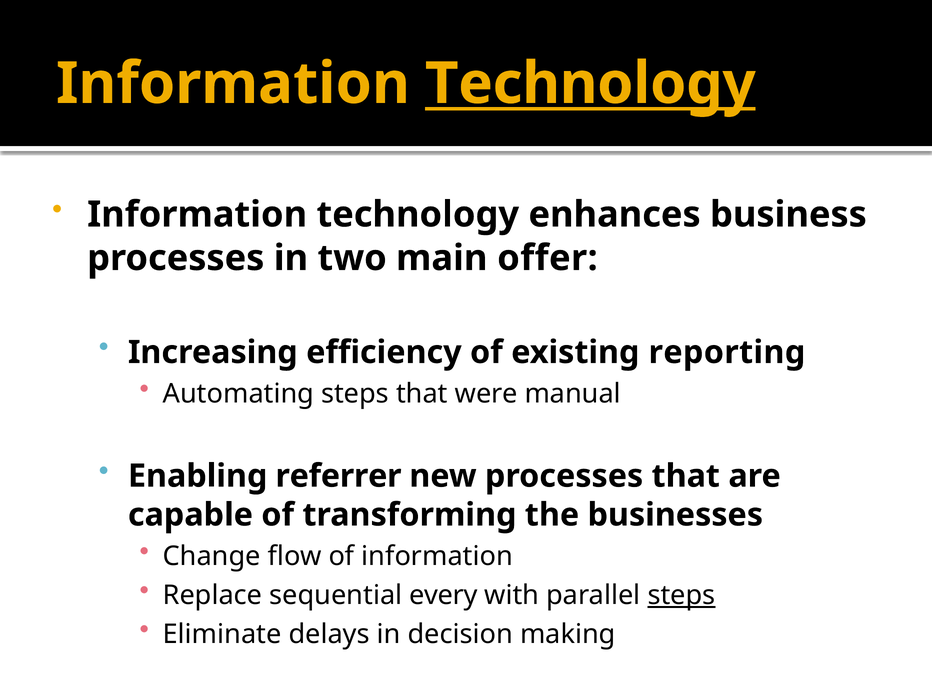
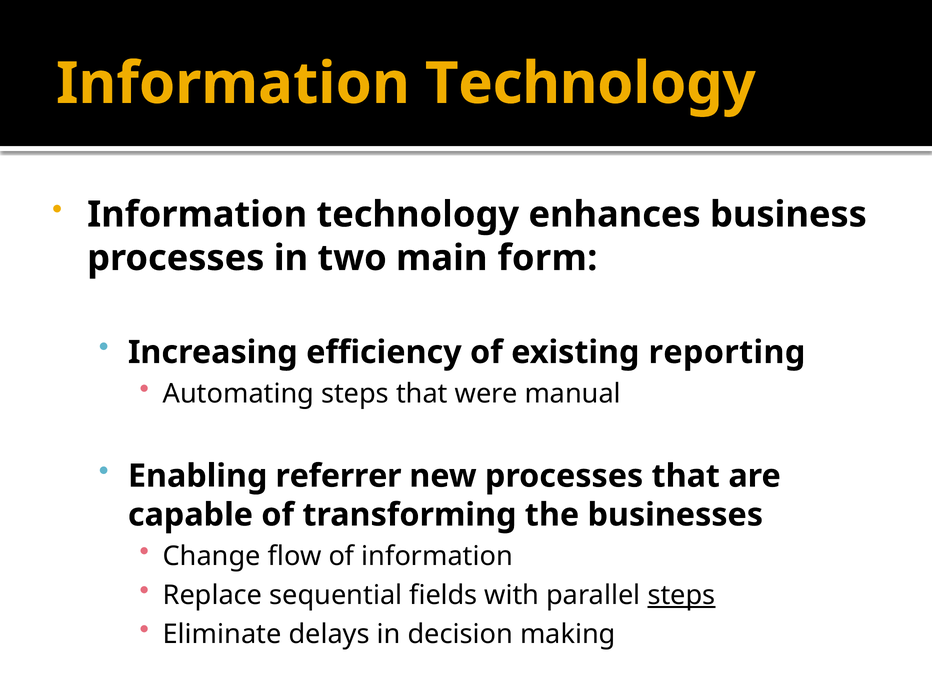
Technology at (590, 84) underline: present -> none
offer: offer -> form
every: every -> fields
